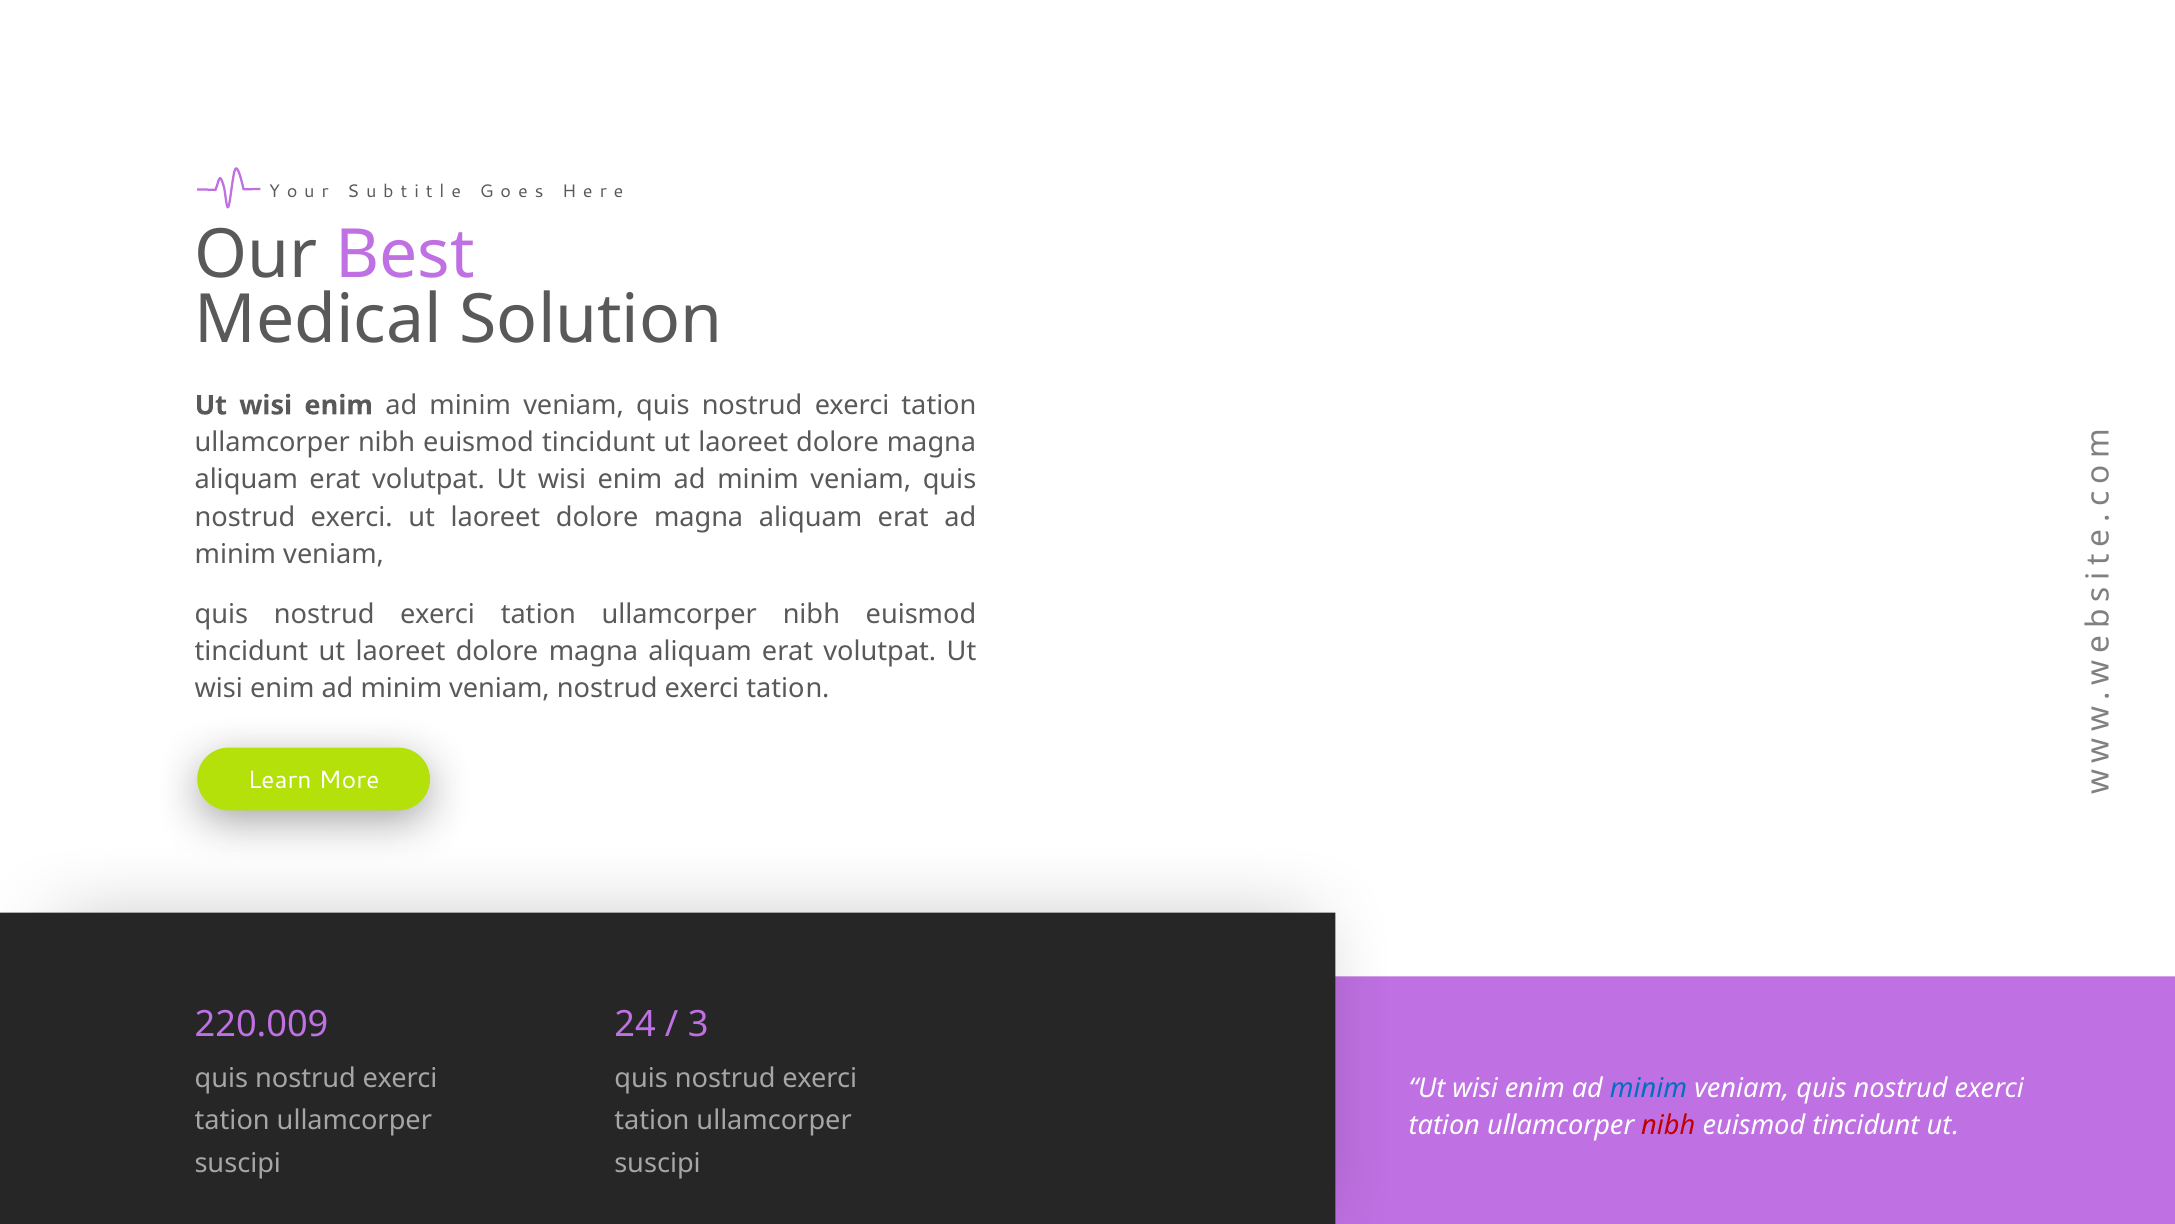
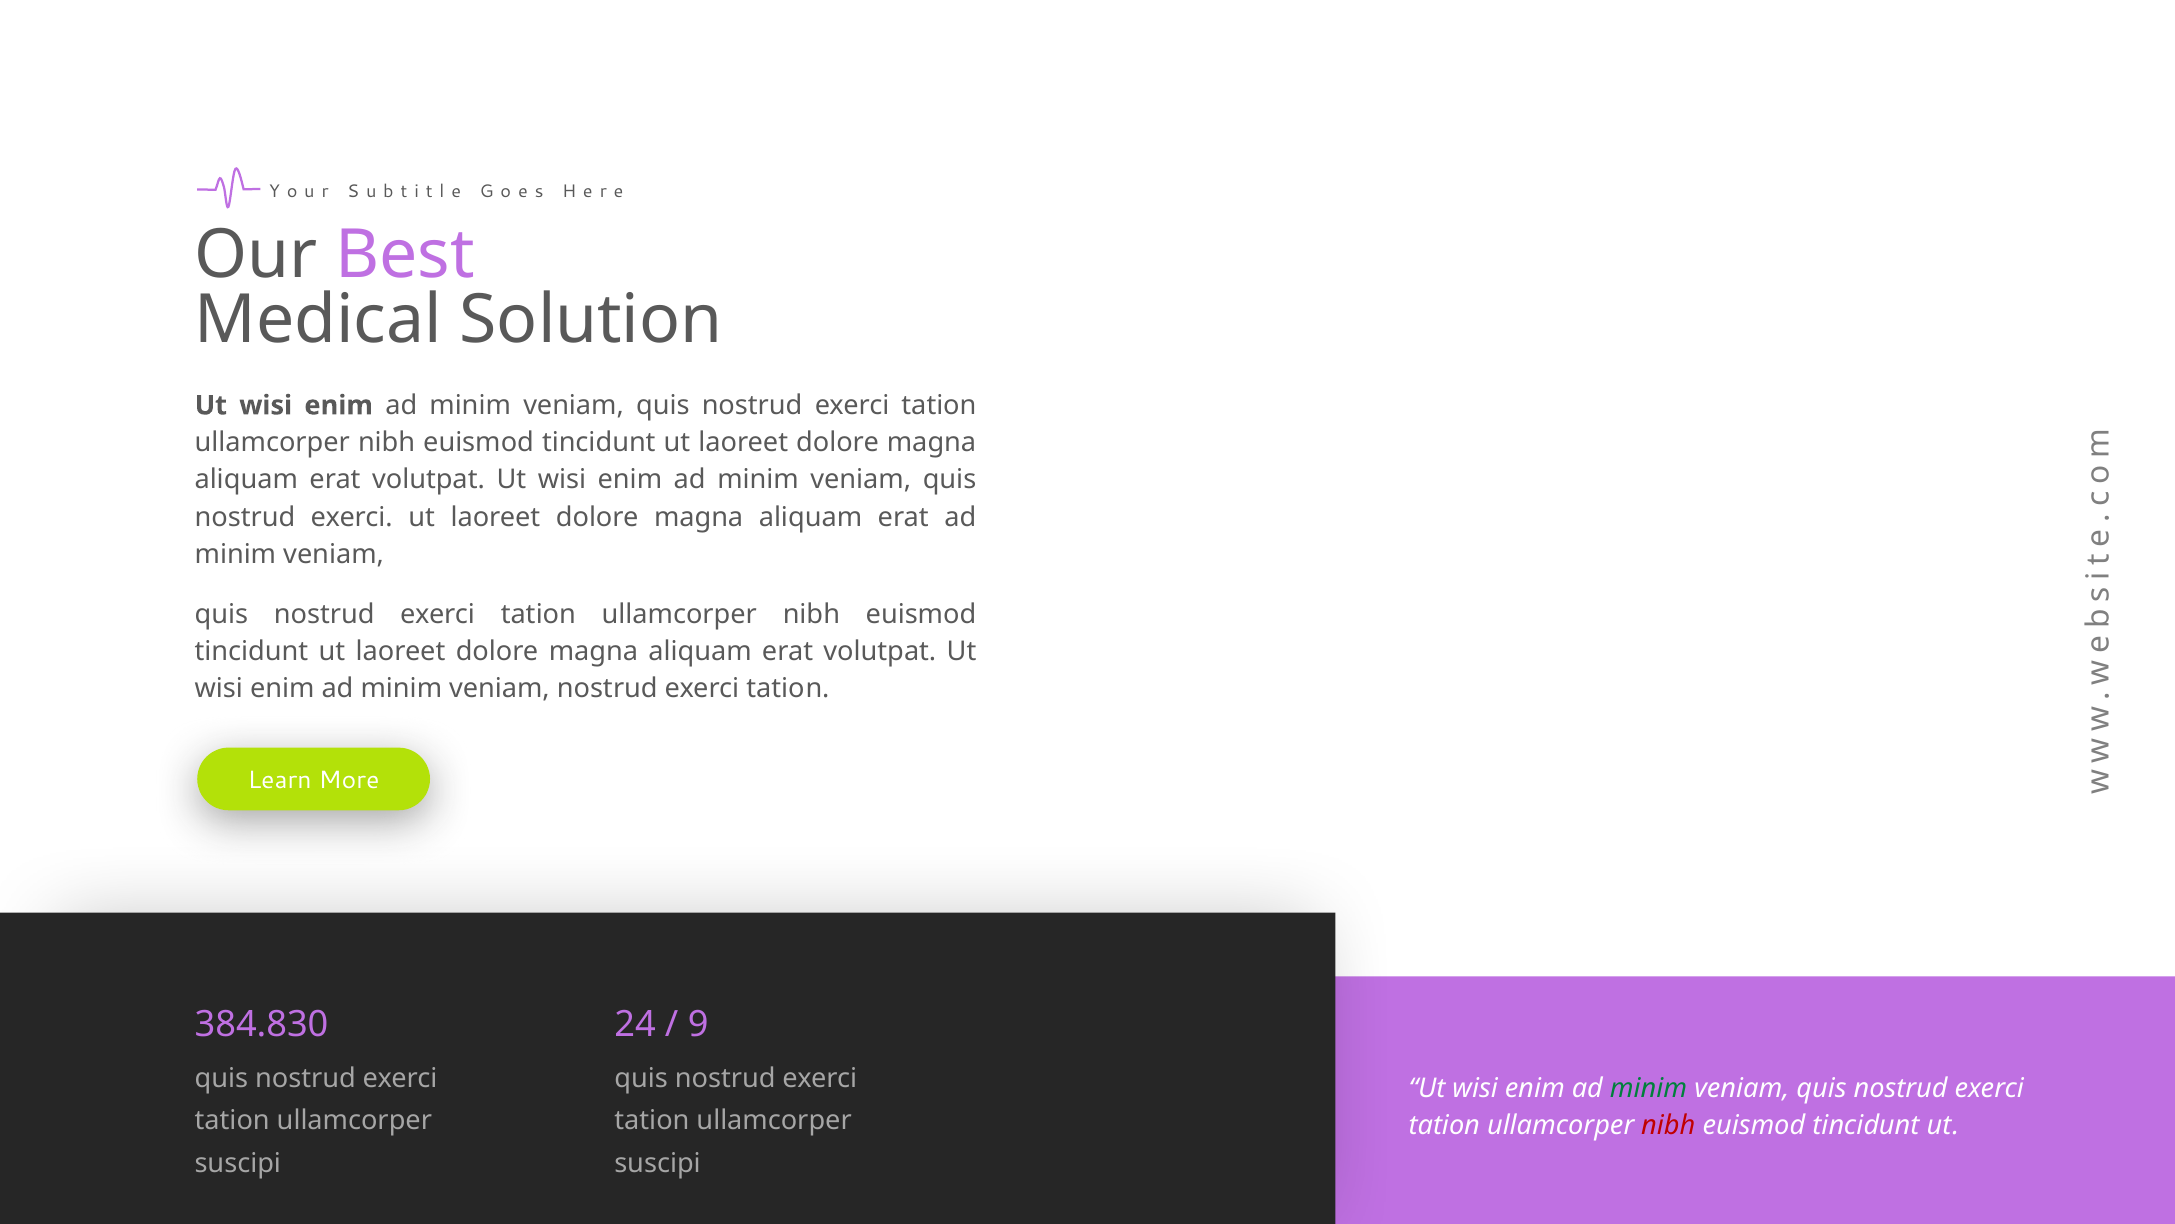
220.009: 220.009 -> 384.830
3: 3 -> 9
minim at (1649, 1088) colour: blue -> green
